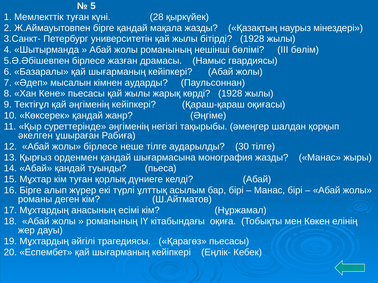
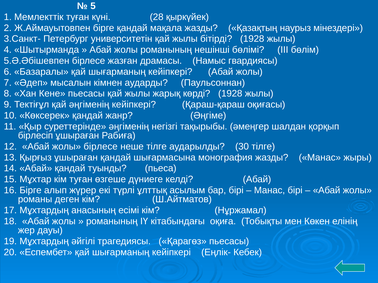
әкелген: әкелген -> бірлесіп
Қырғыз орденмен: орденмен -> ұшыраған
қорлық: қорлық -> өзгеше
